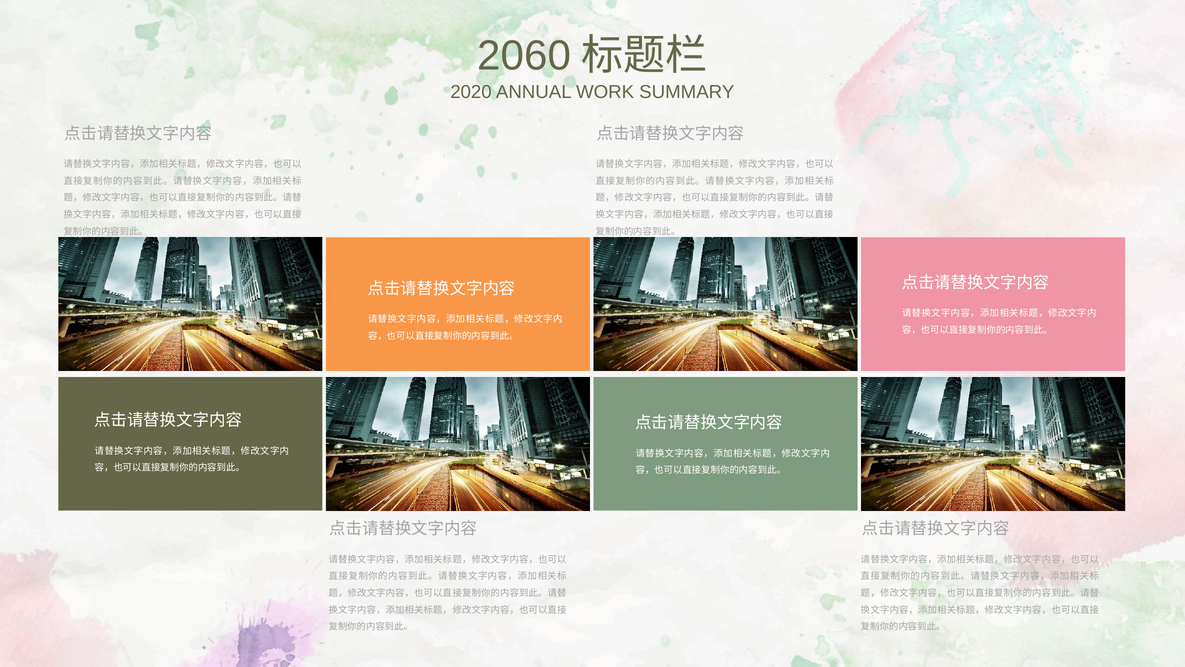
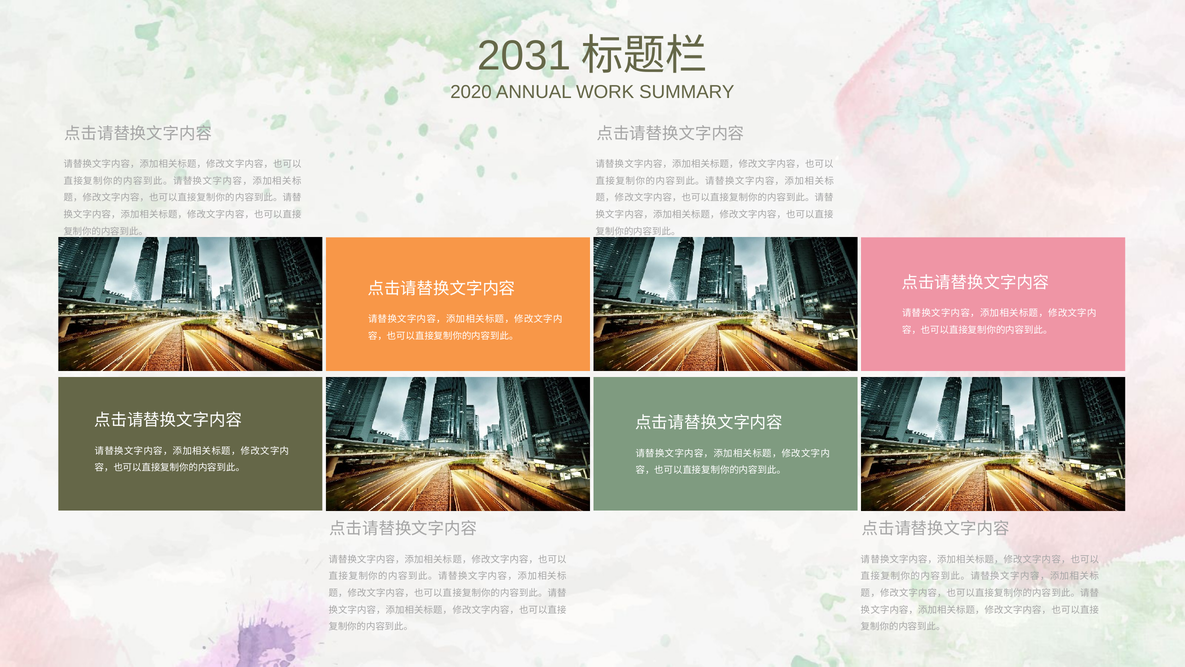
2060: 2060 -> 2031
